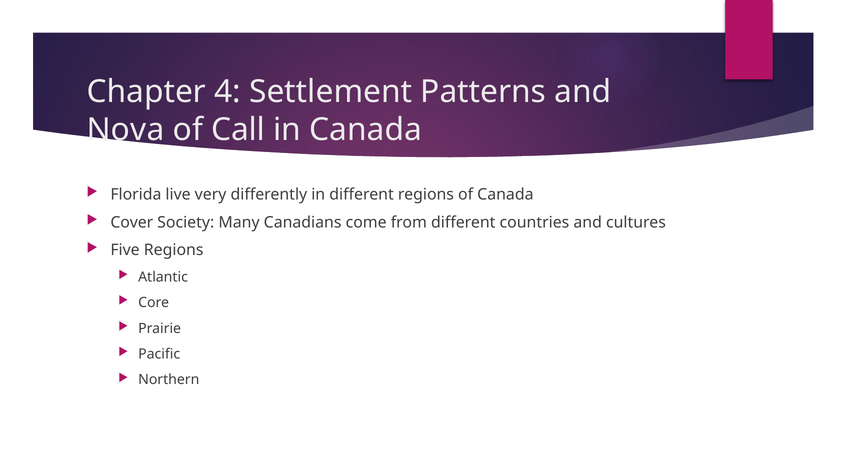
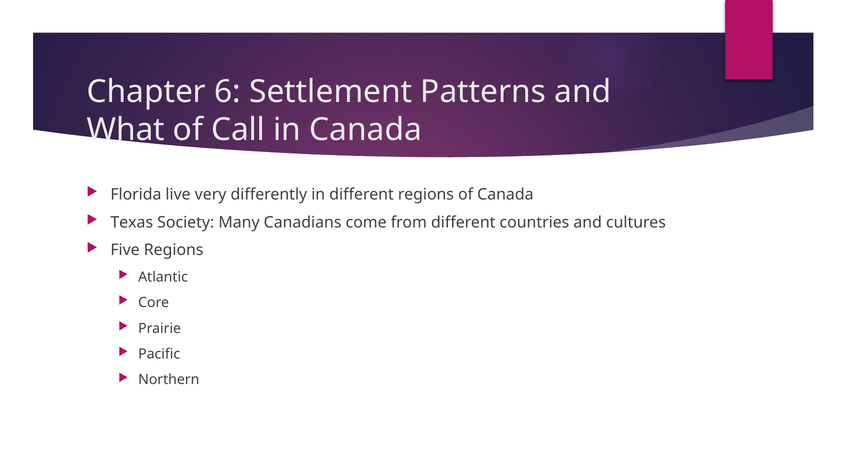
4: 4 -> 6
Nova: Nova -> What
Cover: Cover -> Texas
